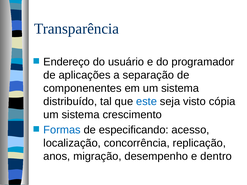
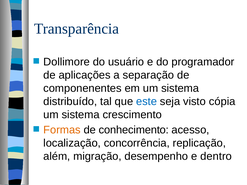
Endereço: Endereço -> Dollimore
Formas colour: blue -> orange
especificando: especificando -> conhecimento
anos: anos -> além
